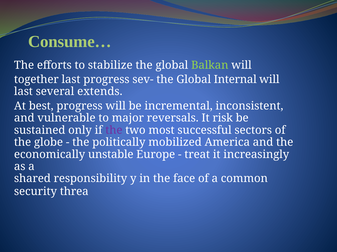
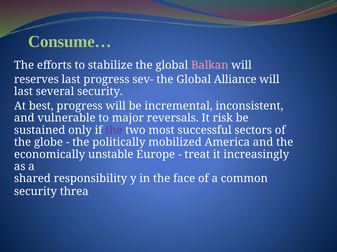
Balkan colour: light green -> pink
together: together -> reserves
Internal: Internal -> Alliance
several extends: extends -> security
